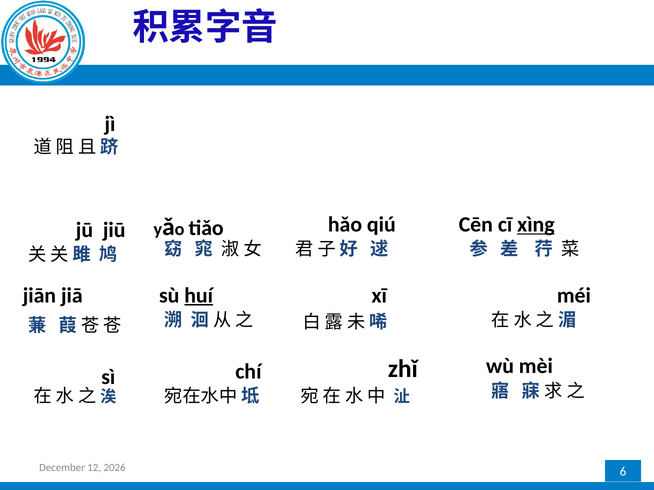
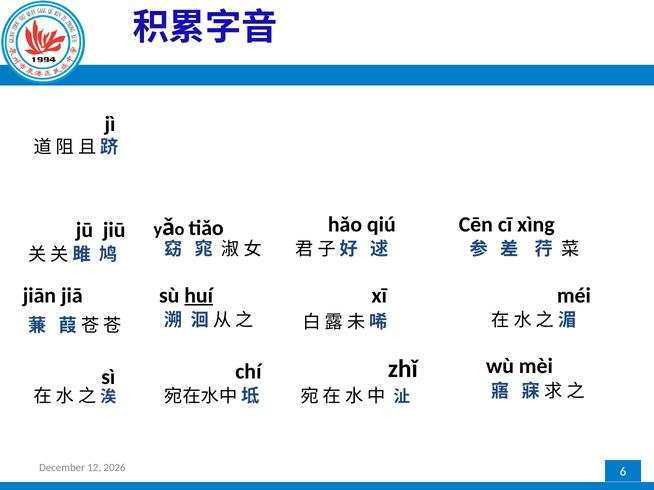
xìng underline: present -> none
